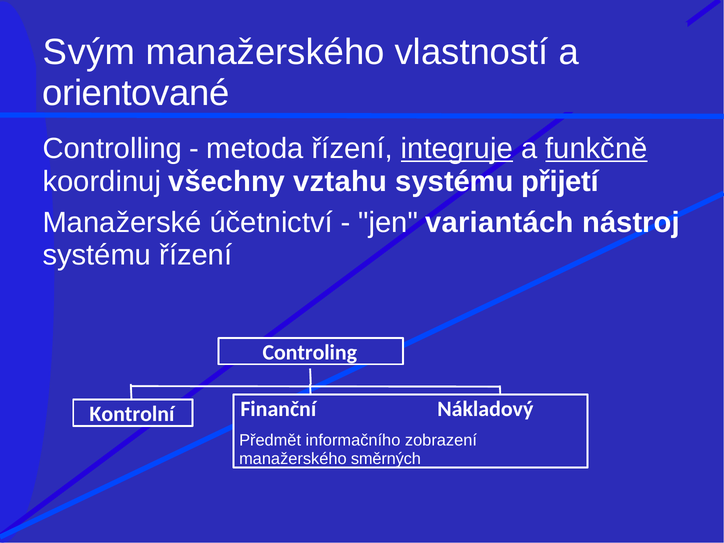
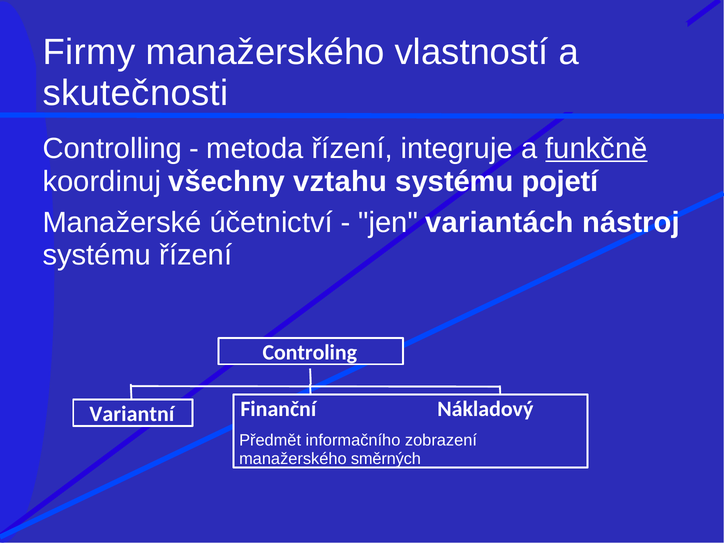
Svým: Svým -> Firmy
orientované: orientované -> skutečnosti
integruje underline: present -> none
přijetí: přijetí -> pojetí
Kontrolní: Kontrolní -> Variantní
